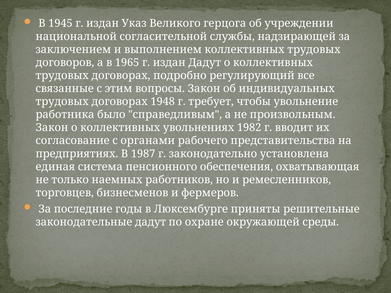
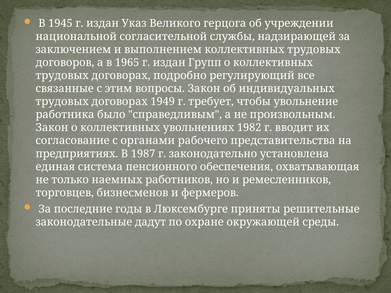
издан Дадут: Дадут -> Групп
1948: 1948 -> 1949
